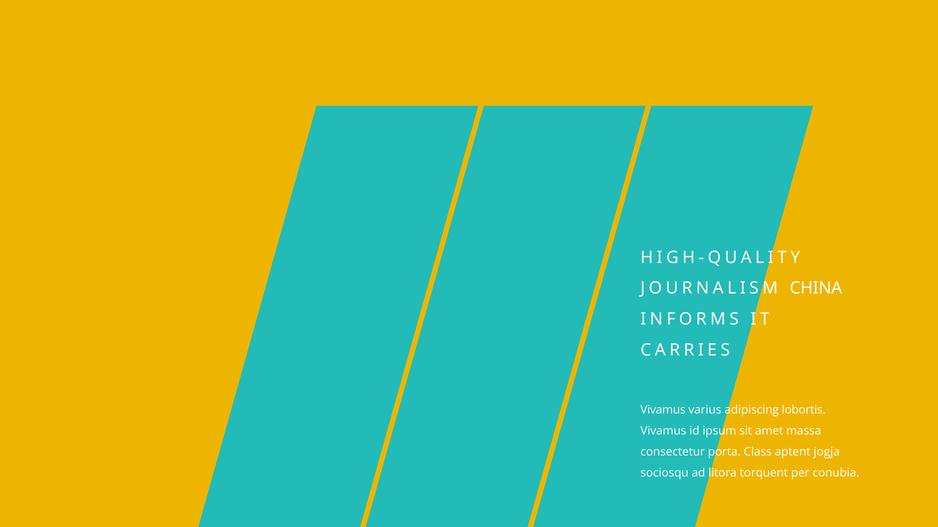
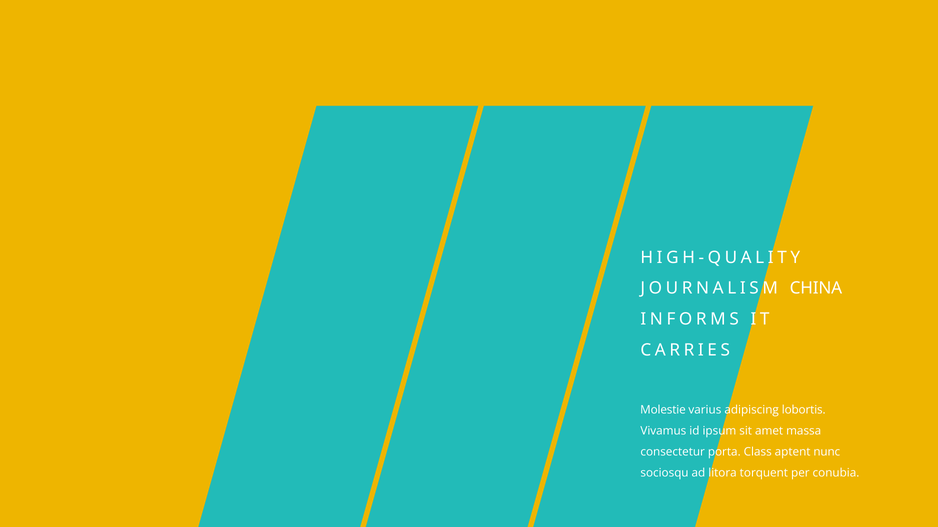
Vivamus at (663, 410): Vivamus -> Molestie
jogja: jogja -> nunc
